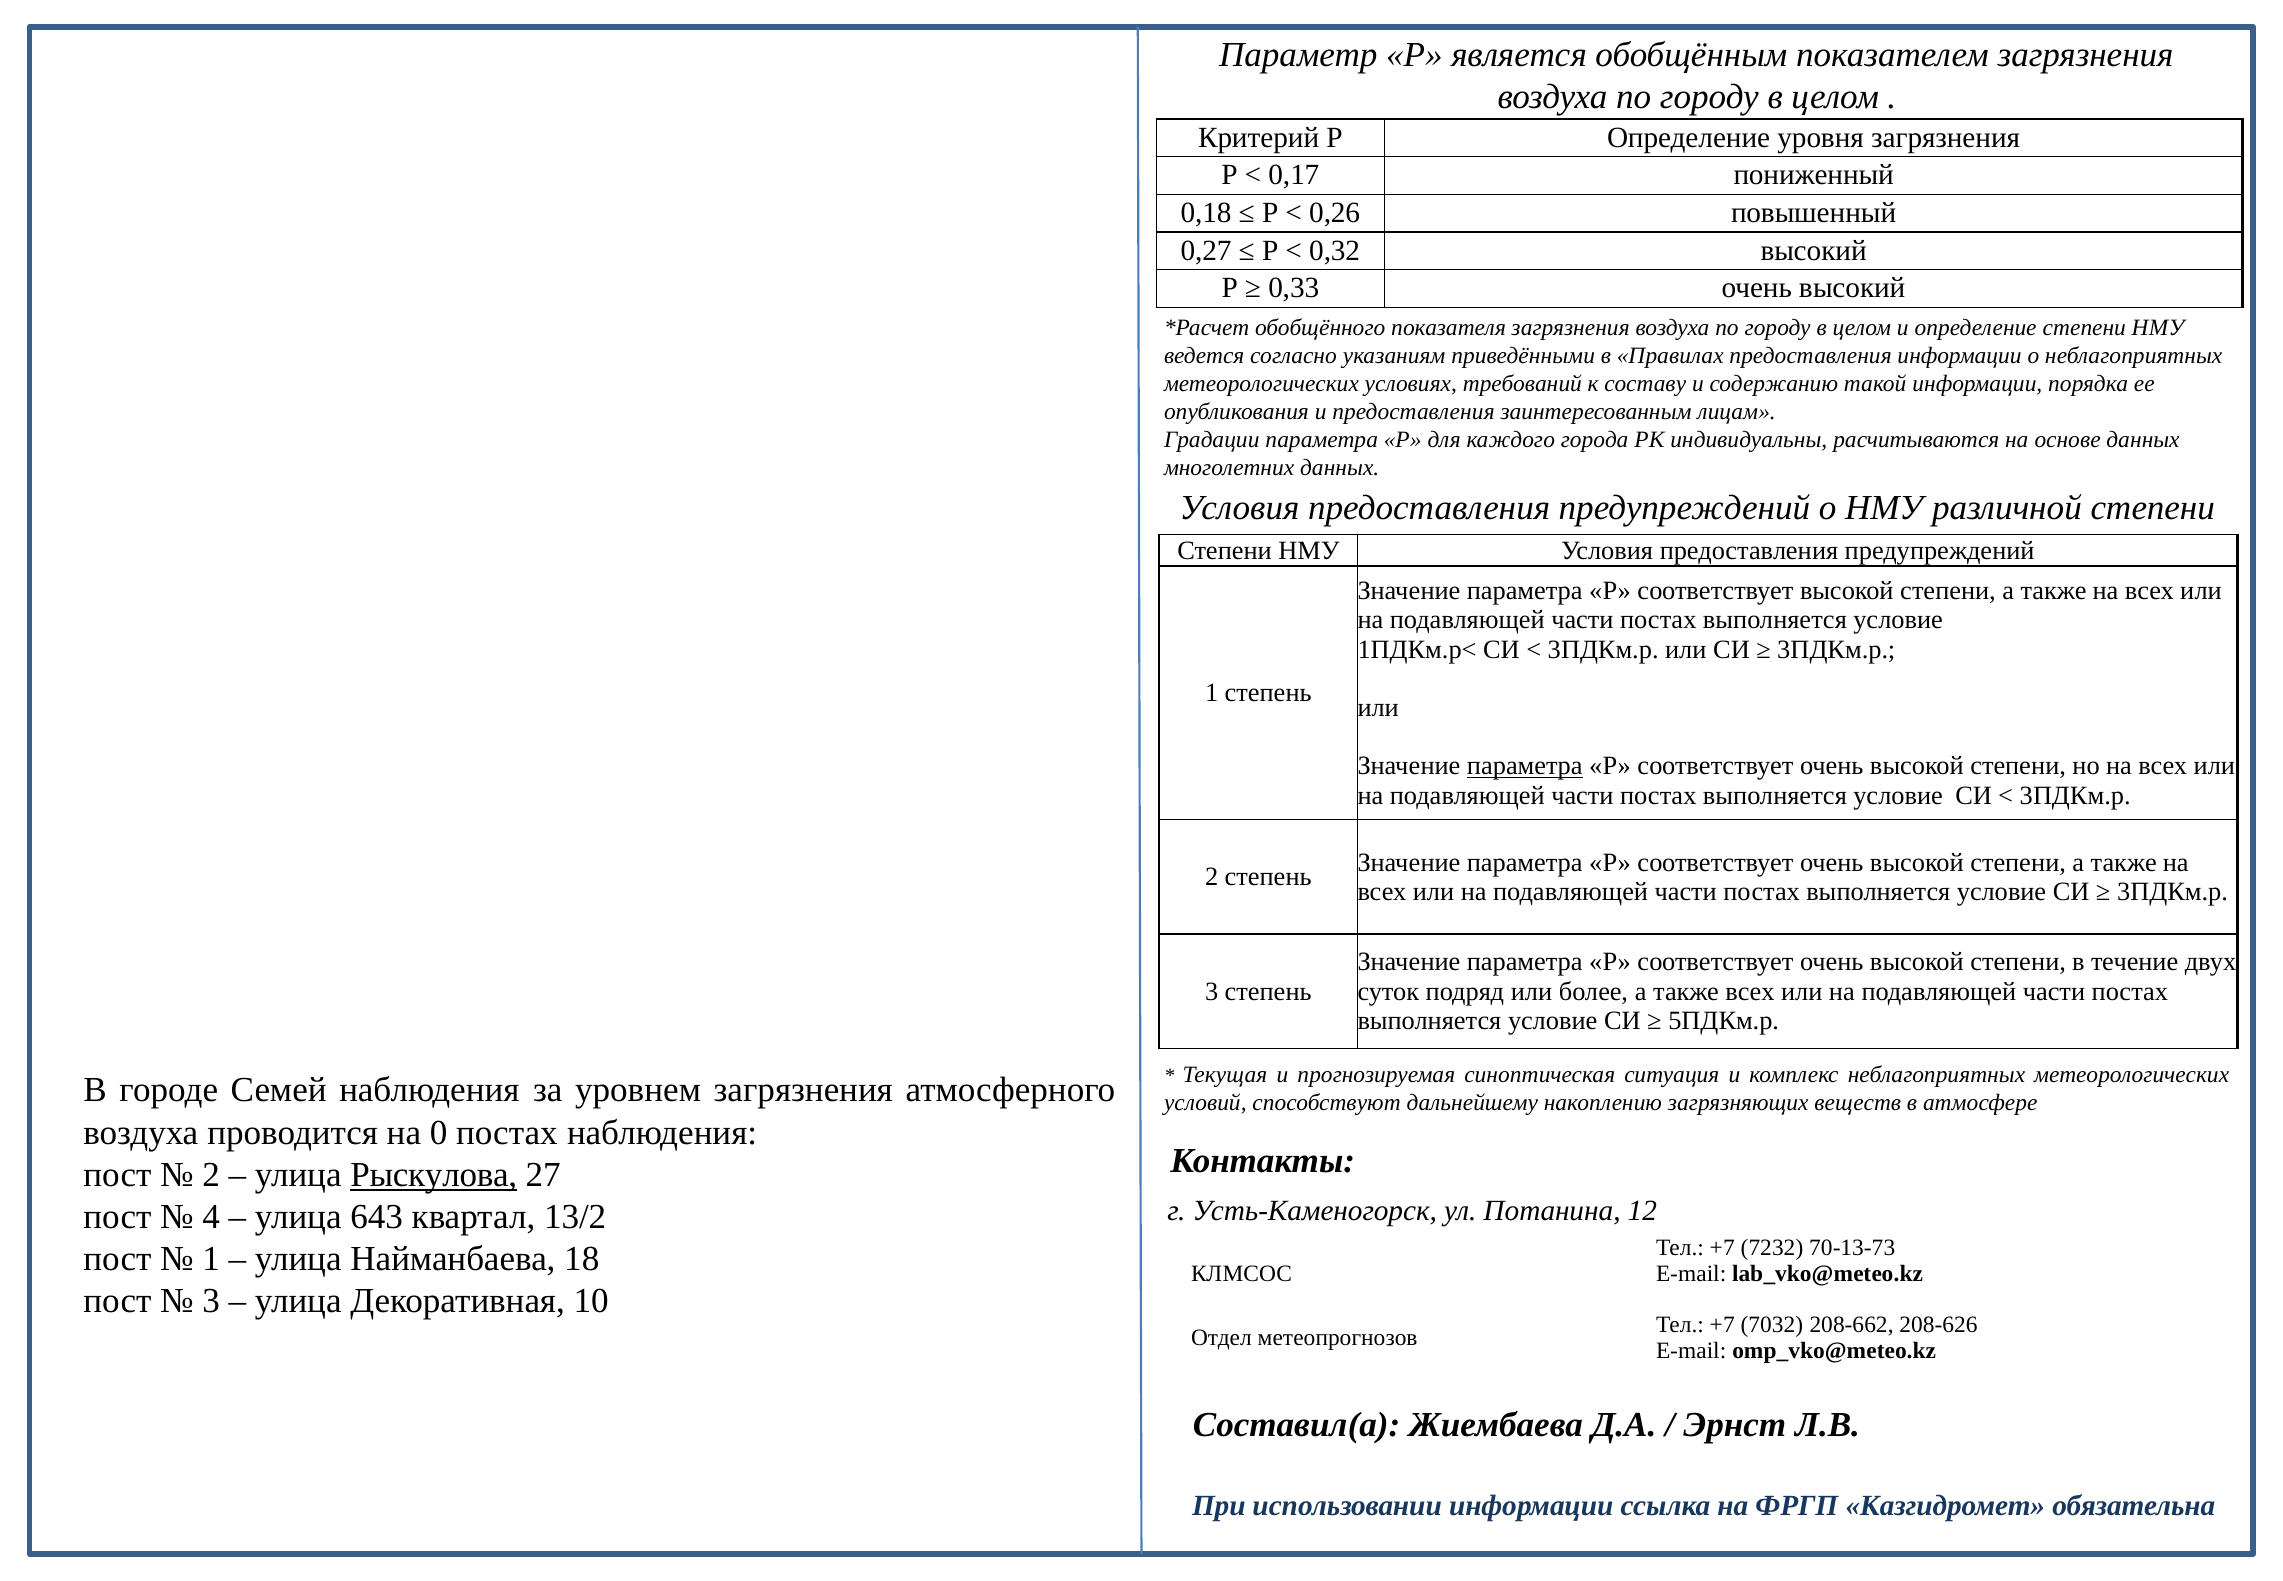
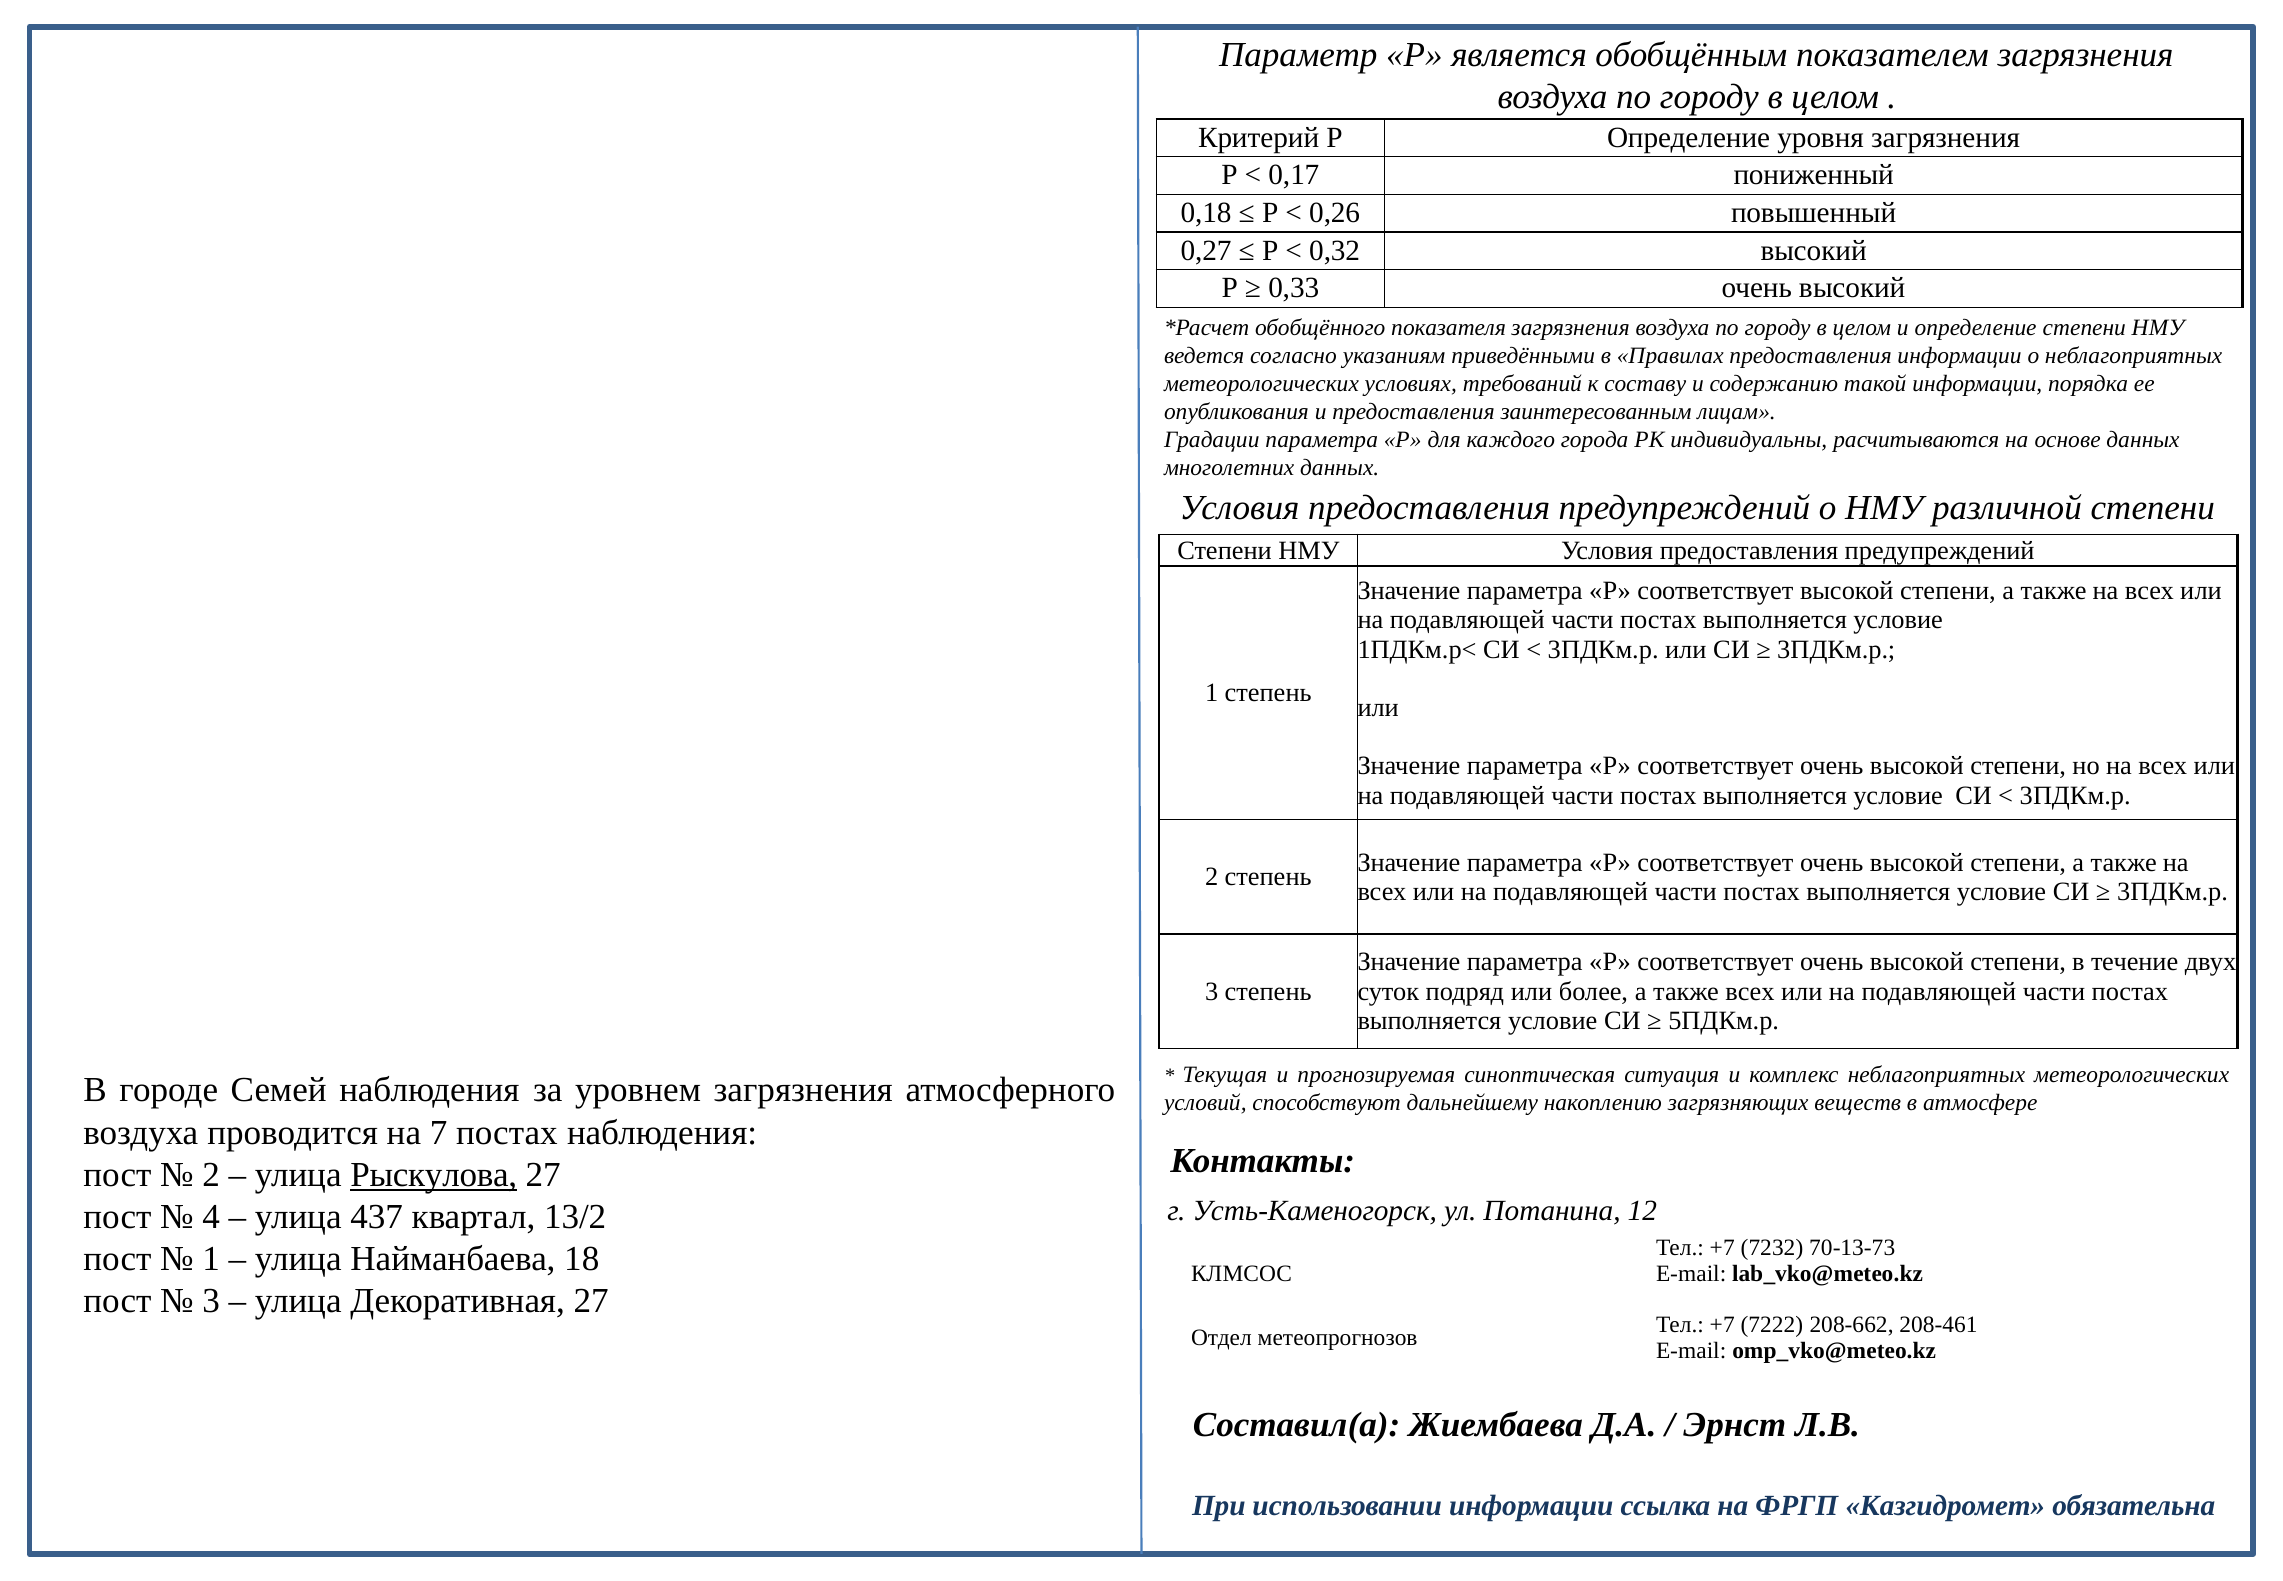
параметра at (1525, 766) underline: present -> none
0: 0 -> 7
643: 643 -> 437
Декоративная 10: 10 -> 27
7032: 7032 -> 7222
208-626: 208-626 -> 208-461
